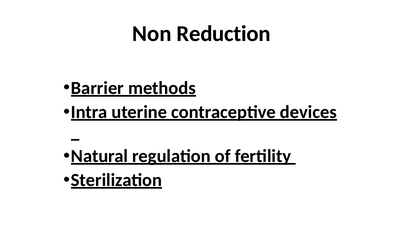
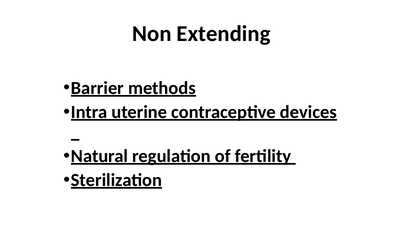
Reduction: Reduction -> Extending
